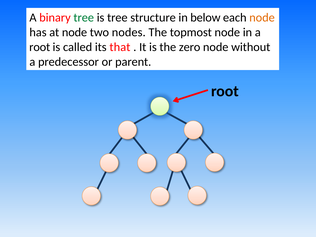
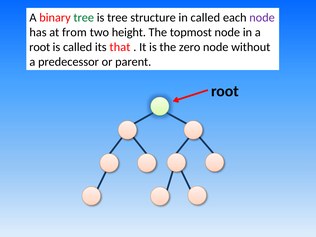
in below: below -> called
node at (262, 18) colour: orange -> purple
at node: node -> from
nodes: nodes -> height
